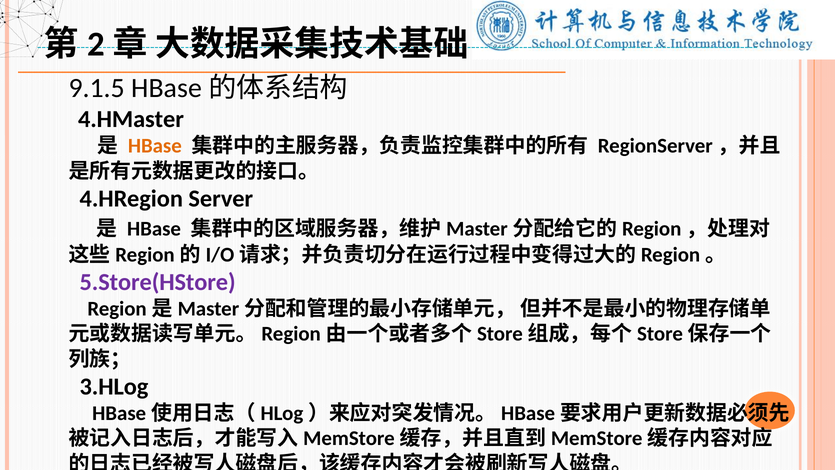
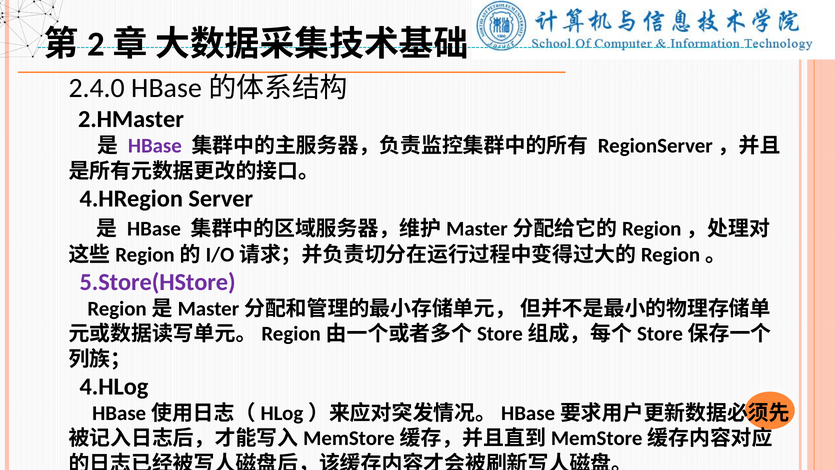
9.1.5: 9.1.5 -> 2.4.0
4.HMaster: 4.HMaster -> 2.HMaster
HBase at (155, 146) colour: orange -> purple
3.HLog: 3.HLog -> 4.HLog
